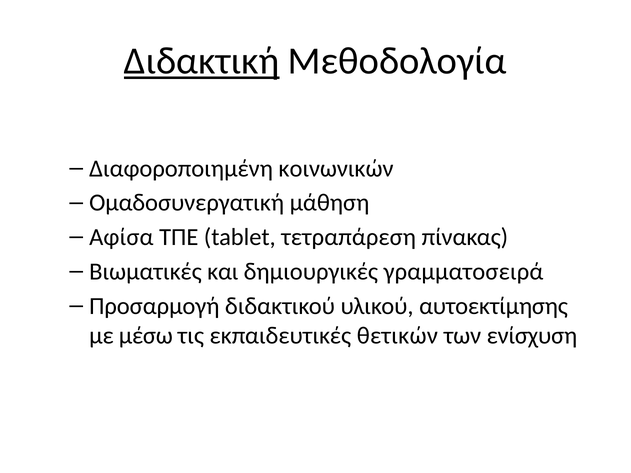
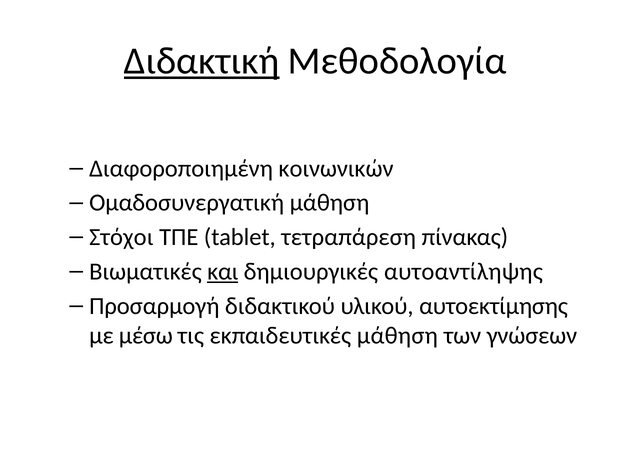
Αφίσα: Αφίσα -> Στόχοι
και underline: none -> present
γραμματοσειρά: γραμματοσειρά -> αυτοαντίληψης
εκπαιδευτικές θετικών: θετικών -> μάθηση
ενίσχυση: ενίσχυση -> γνώσεων
